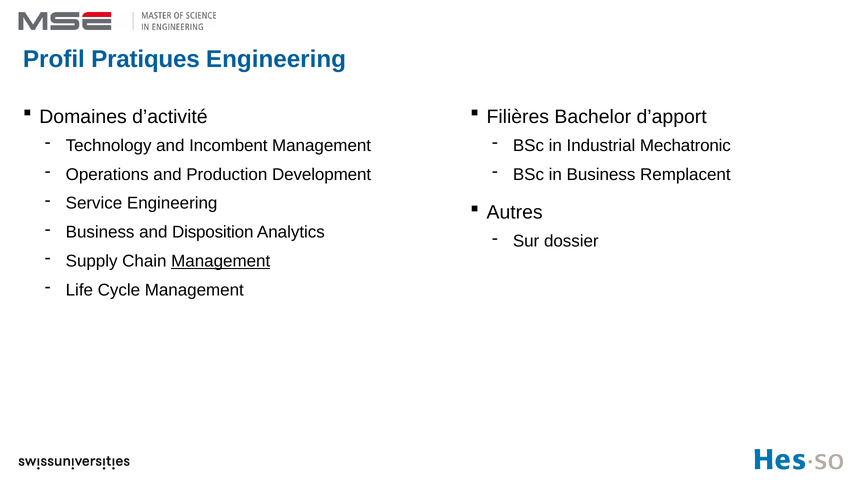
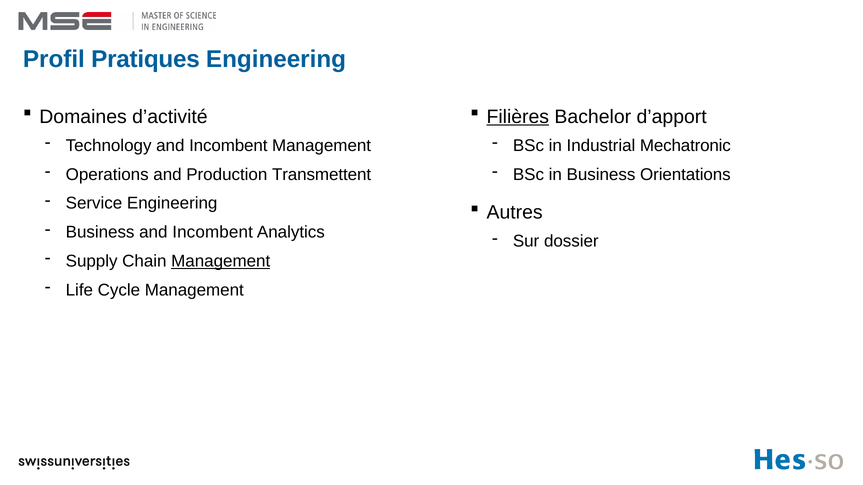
Filières underline: none -> present
Remplacent: Remplacent -> Orientations
Development: Development -> Transmettent
Business and Disposition: Disposition -> Incombent
